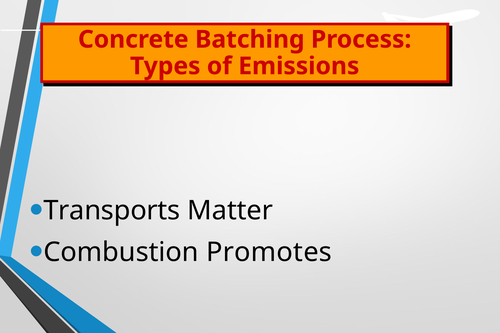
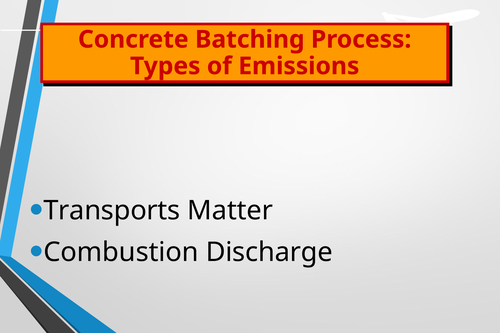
Promotes: Promotes -> Discharge
